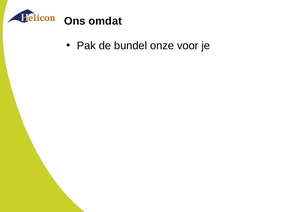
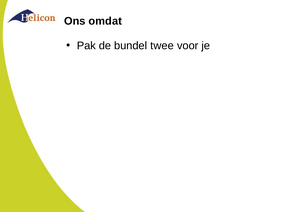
onze: onze -> twee
